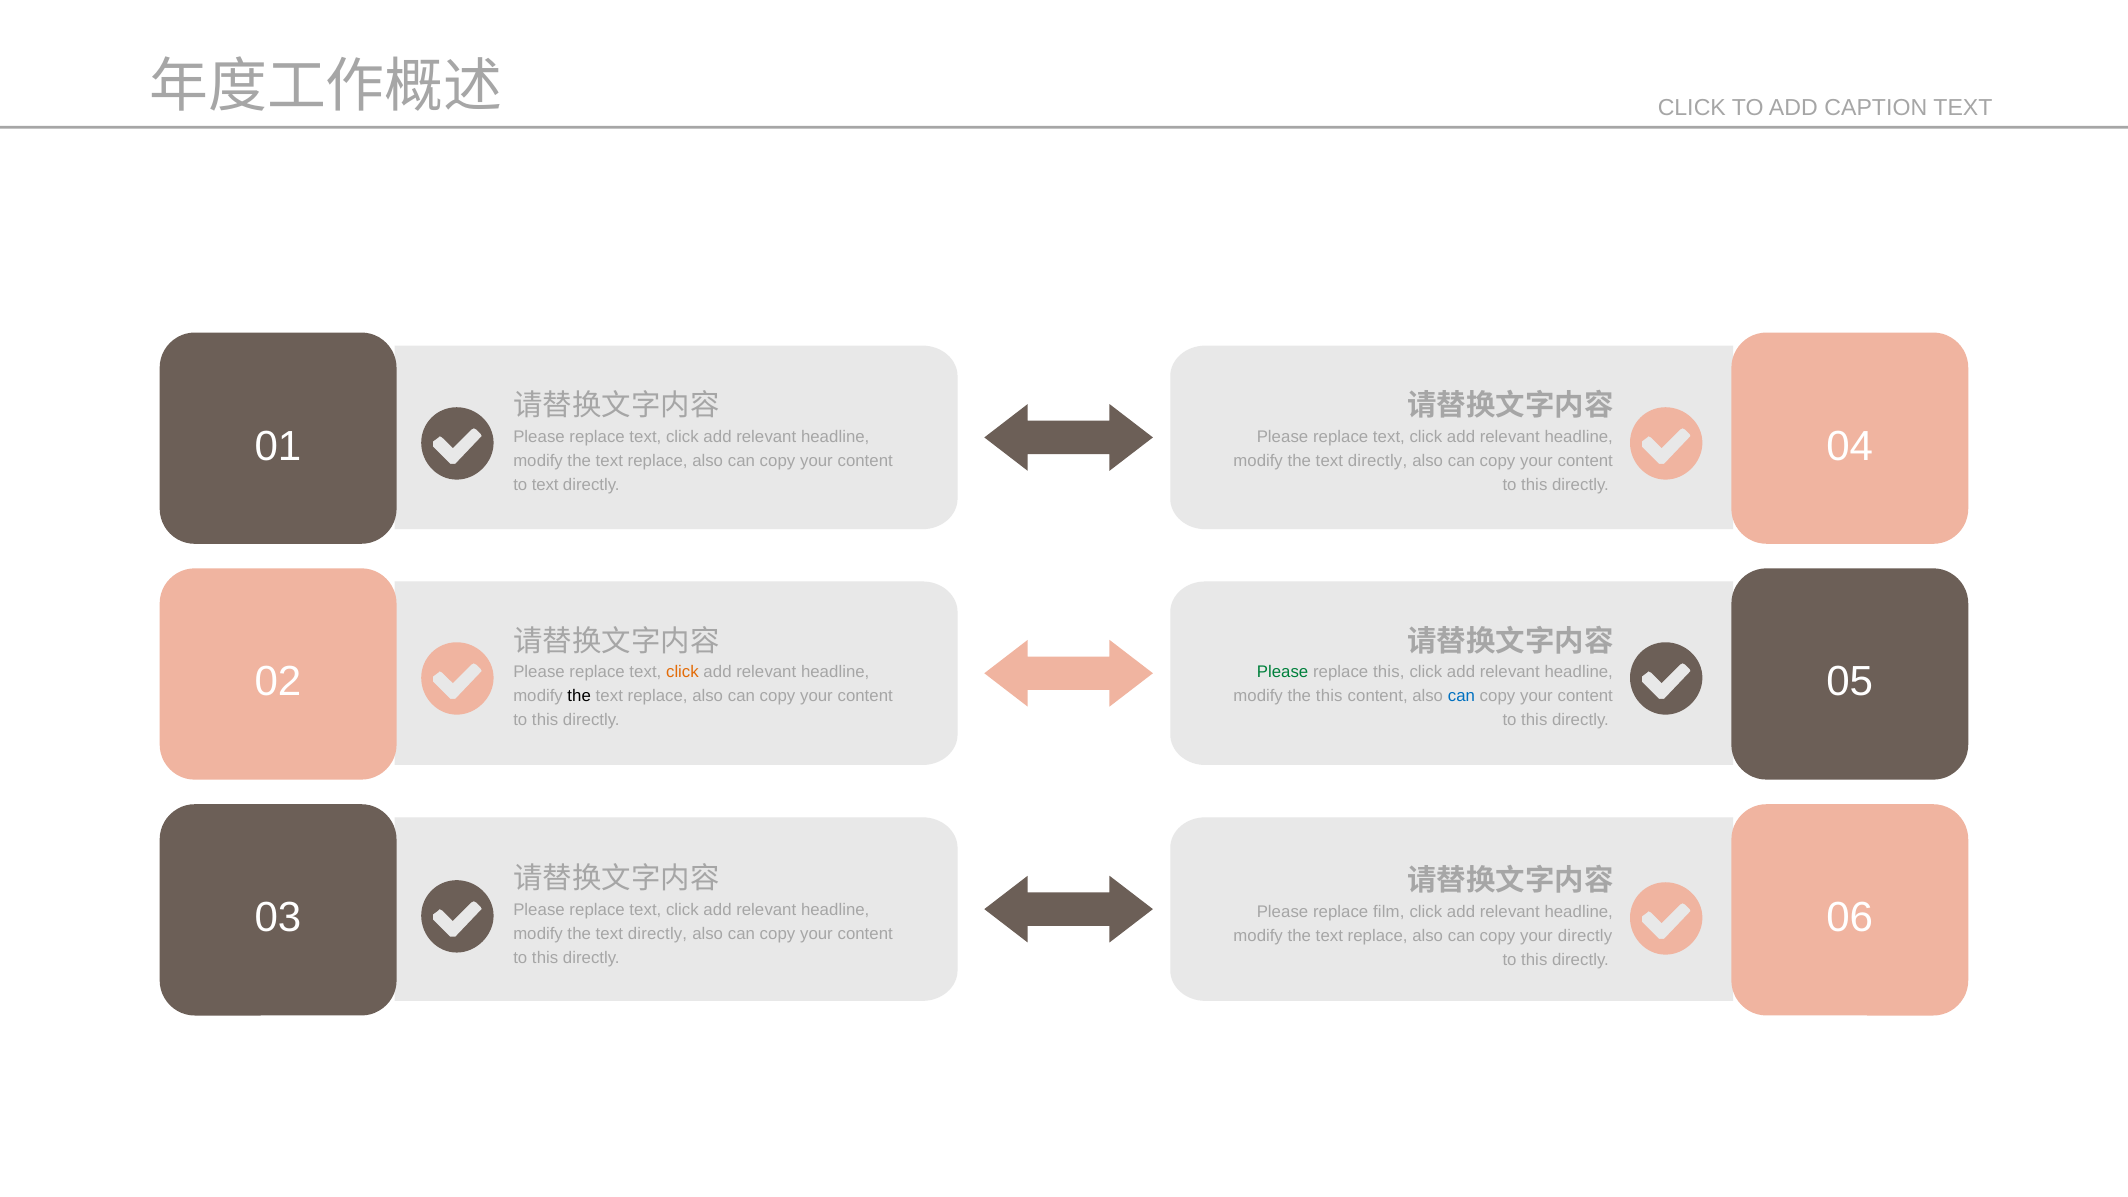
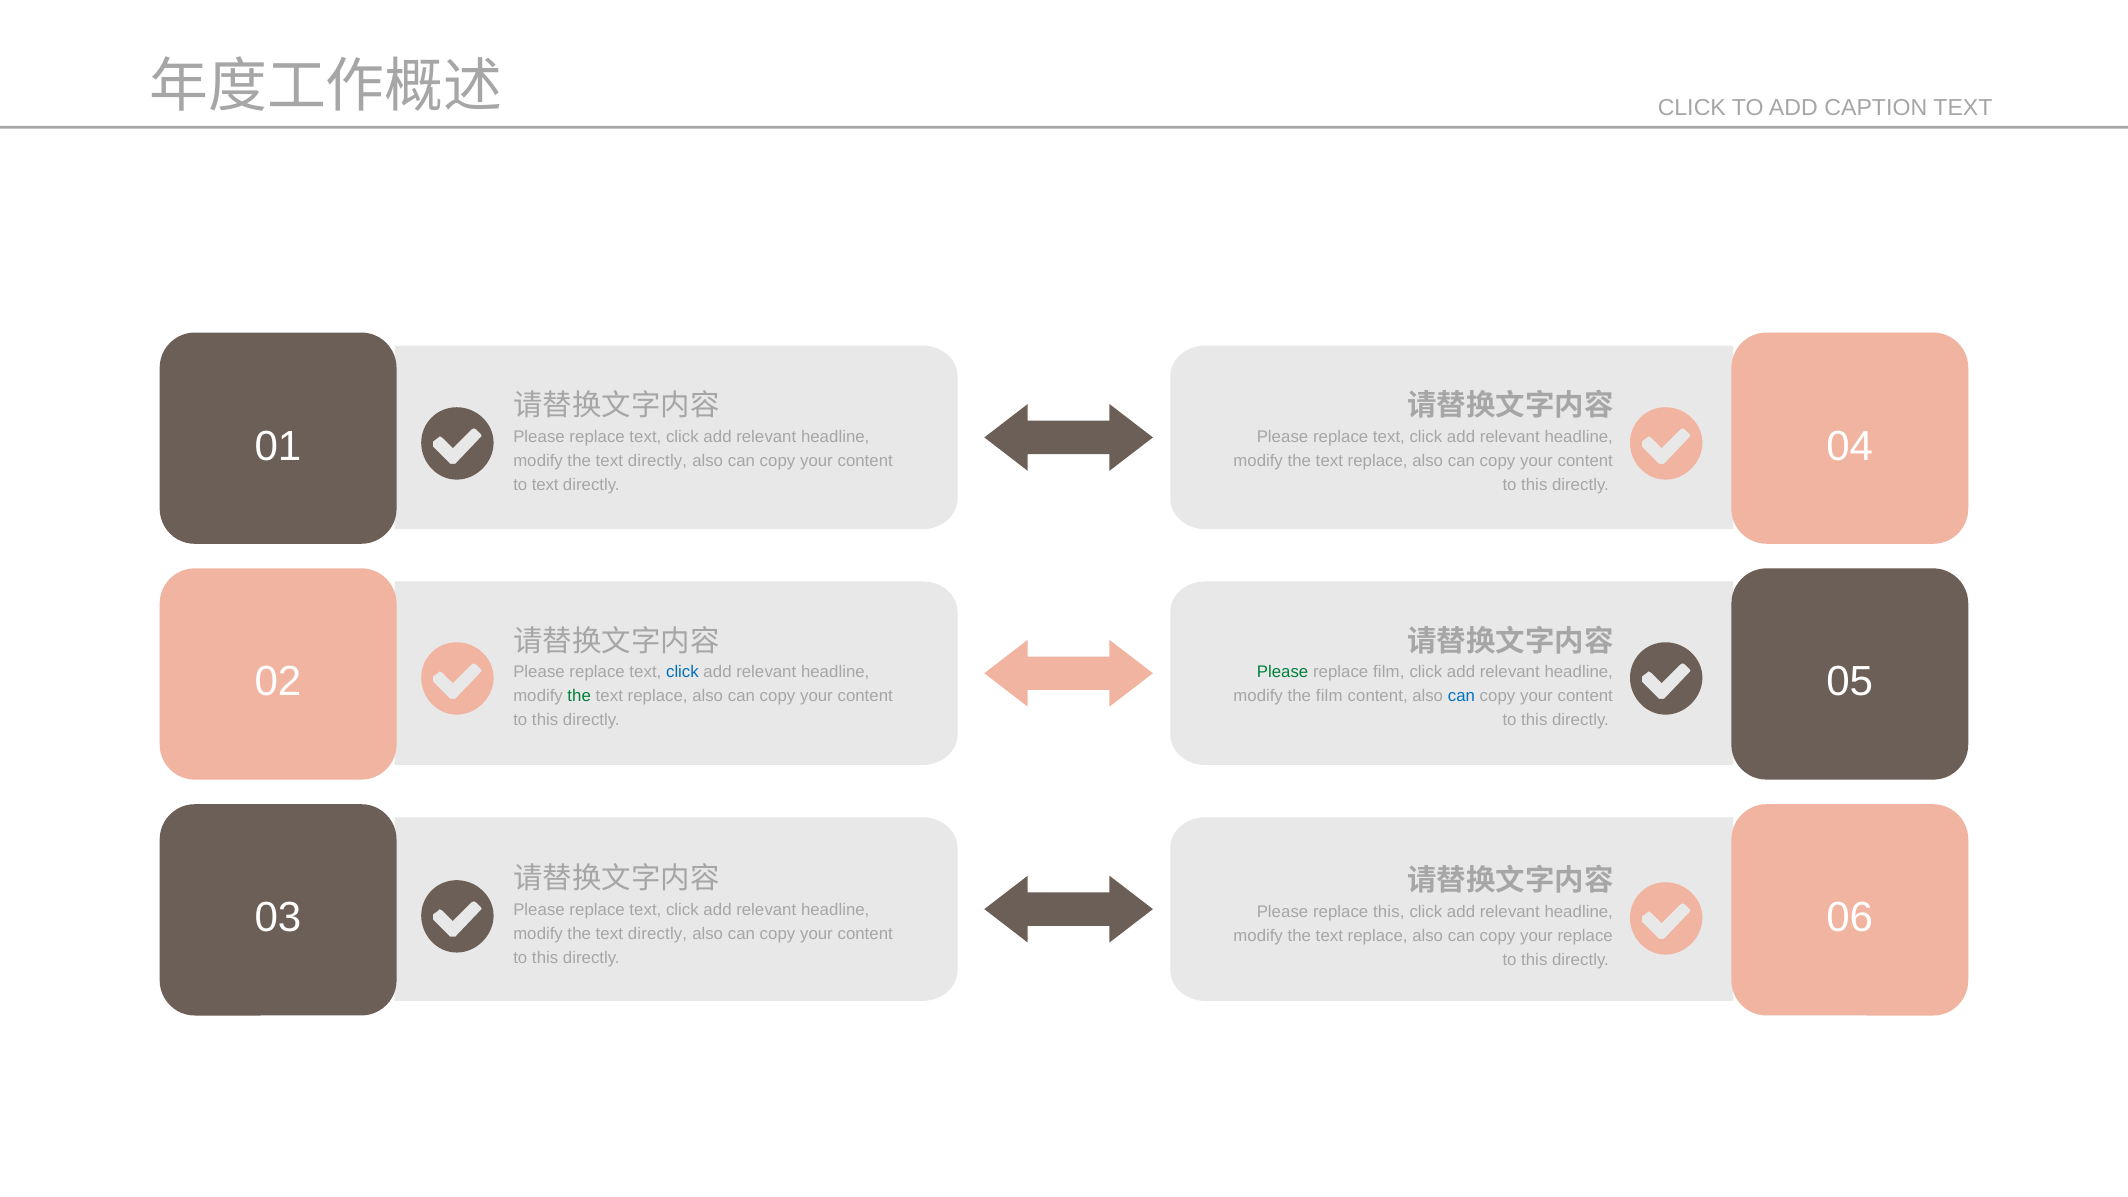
replace at (658, 461): replace -> directly
directly at (1378, 461): directly -> replace
click at (682, 672) colour: orange -> blue
replace this: this -> film
the at (579, 696) colour: black -> green
the this: this -> film
replace film: film -> this
your directly: directly -> replace
